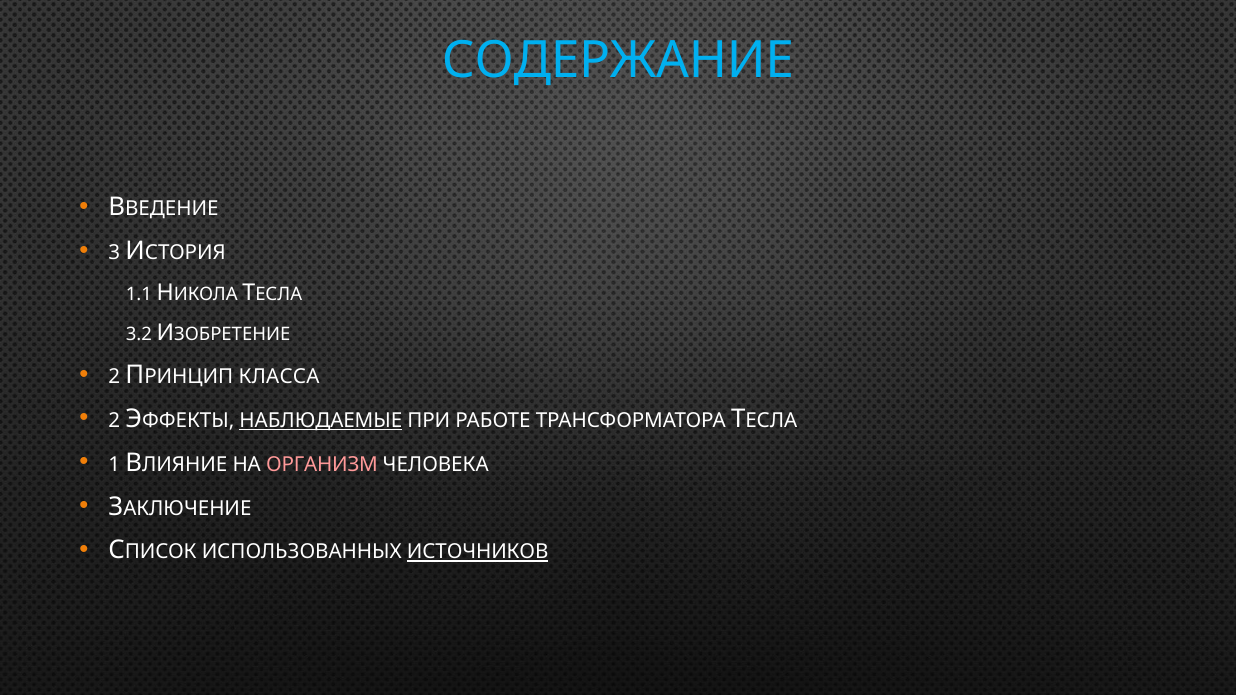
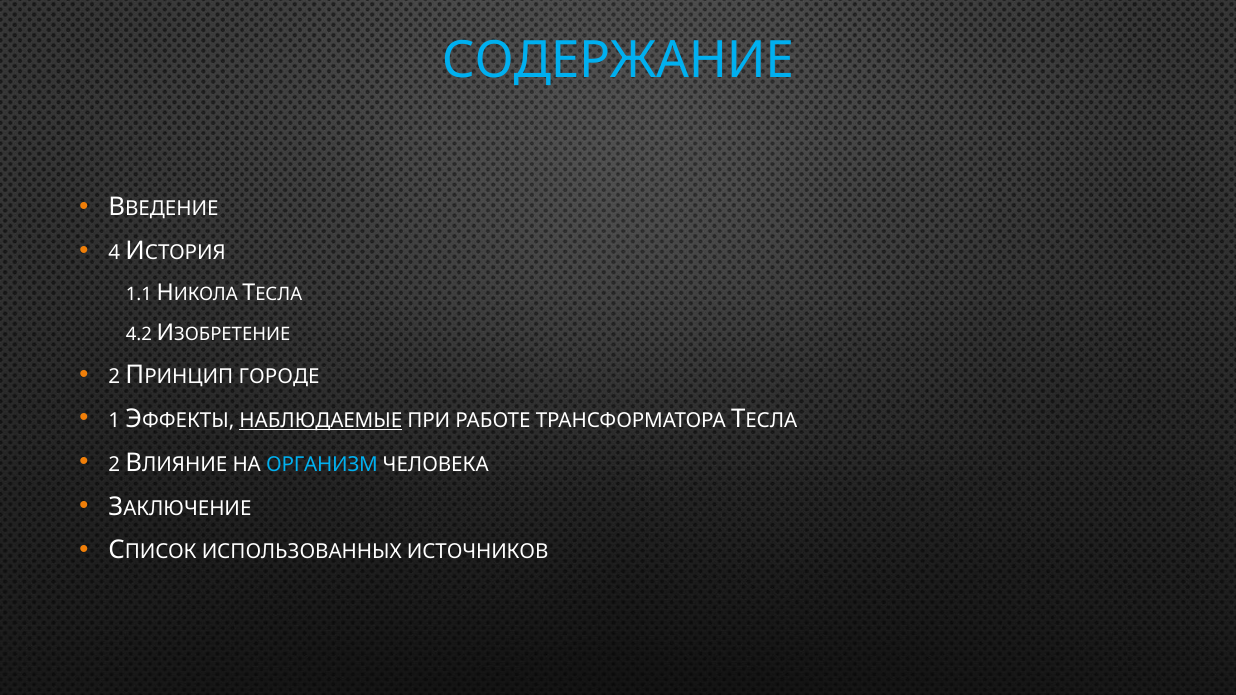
3: 3 -> 4
3.2: 3.2 -> 4.2
КЛАССА: КЛАССА -> ГОРОДЕ
2 at (114, 421): 2 -> 1
1 at (114, 465): 1 -> 2
ОРГАНИЗМ colour: pink -> light blue
ИСТОЧНИКОВ underline: present -> none
